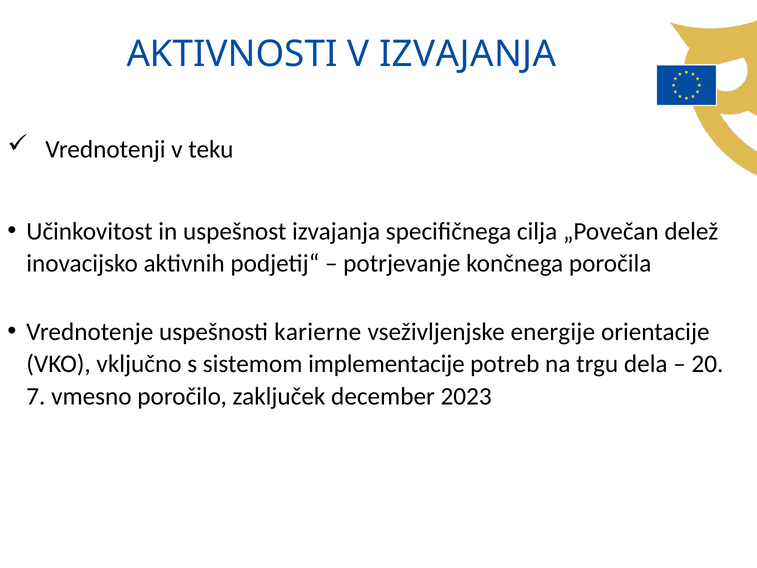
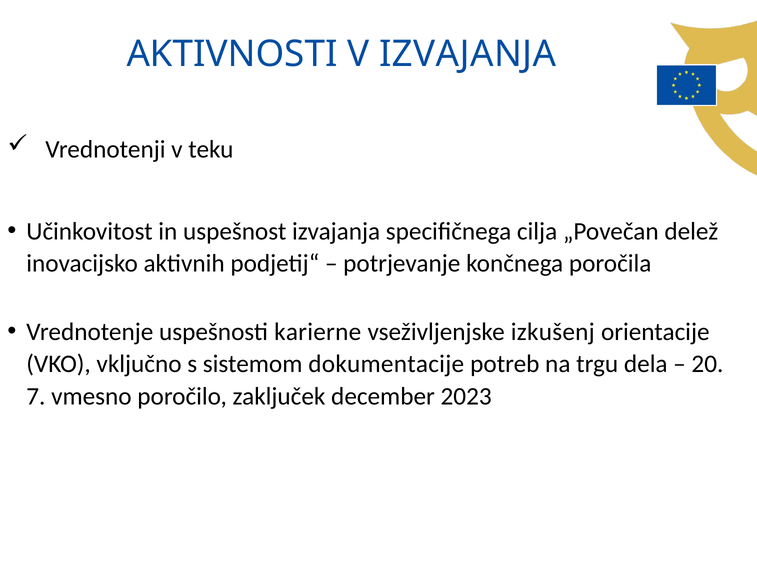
energije: energije -> izkušenj
implementacije: implementacije -> dokumentacije
